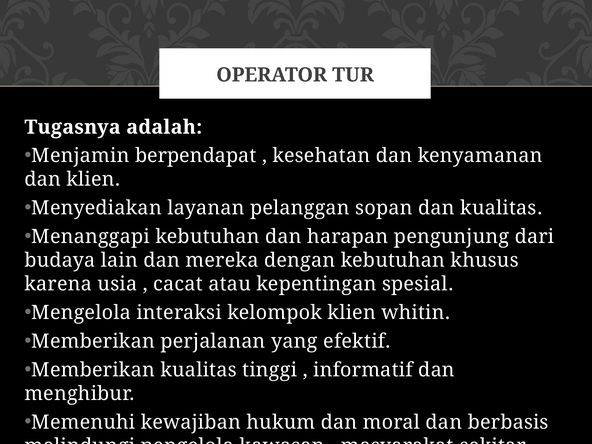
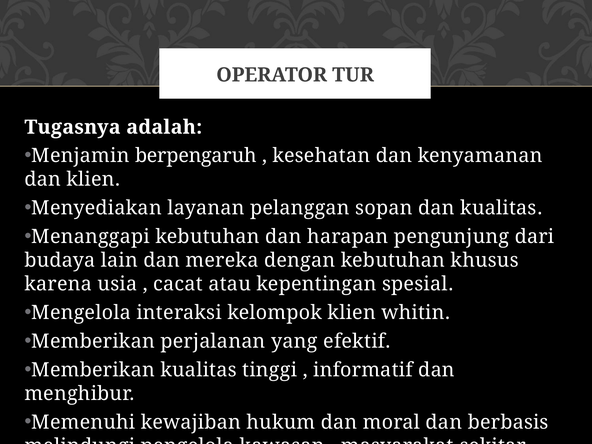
berpendapat: berpendapat -> berpengaruh
